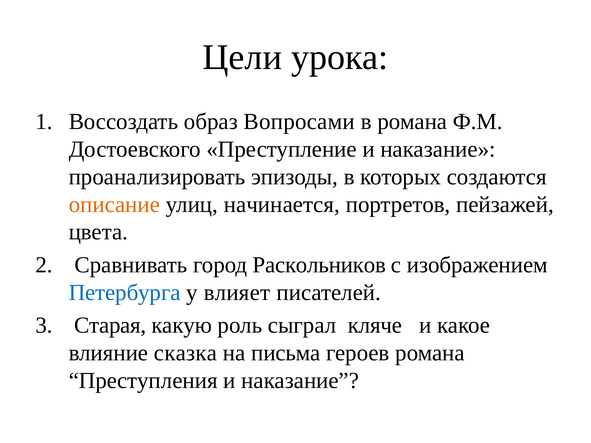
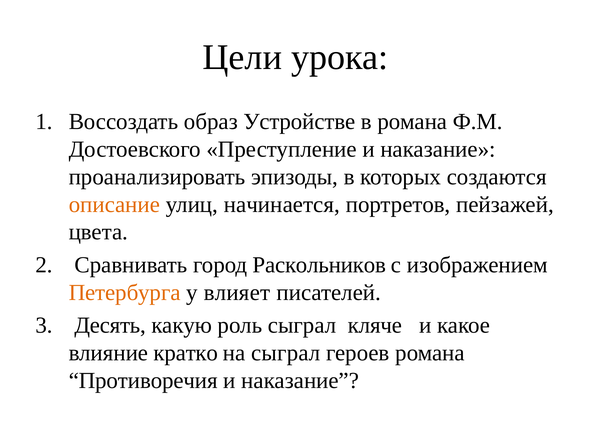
Вопросами: Вопросами -> Устройстве
Петербурга colour: blue -> orange
Старая: Старая -> Десять
сказка: сказка -> кратко
на письма: письма -> сыграл
Преступления: Преступления -> Противоречия
